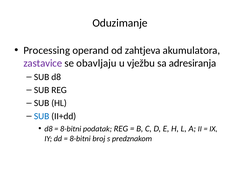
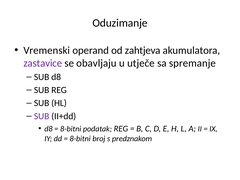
Processing: Processing -> Vremenski
vježbu: vježbu -> utječe
adresiranja: adresiranja -> spremanje
SUB at (42, 116) colour: blue -> purple
